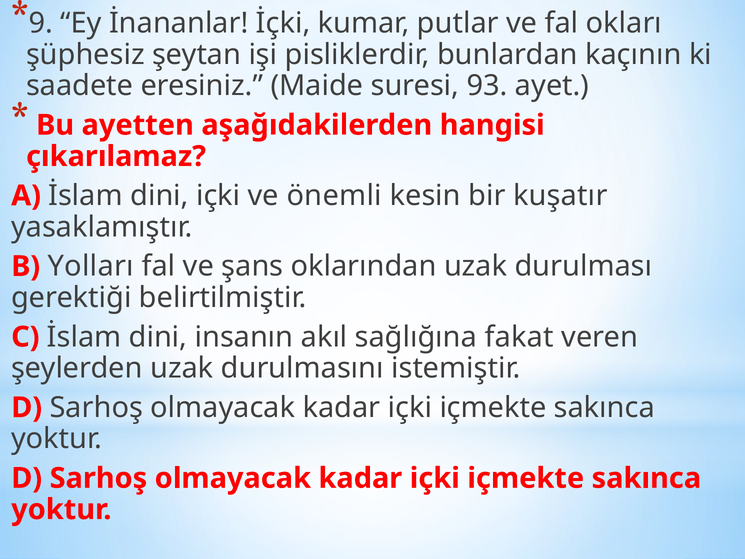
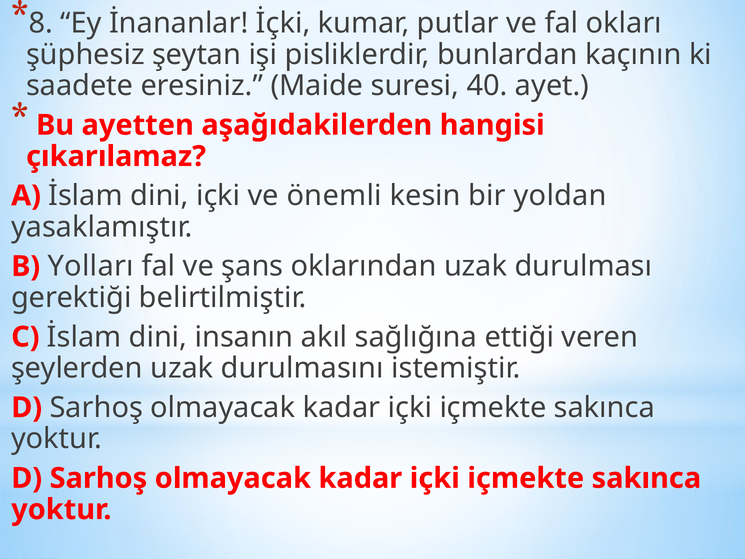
9: 9 -> 8
93: 93 -> 40
kuşatır: kuşatır -> yoldan
fakat: fakat -> ettiği
